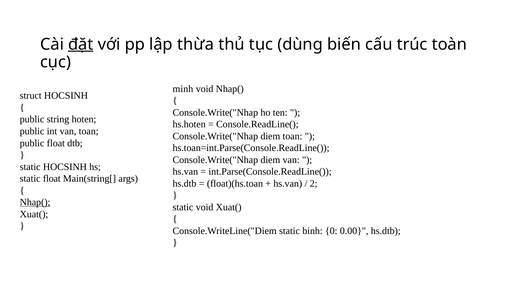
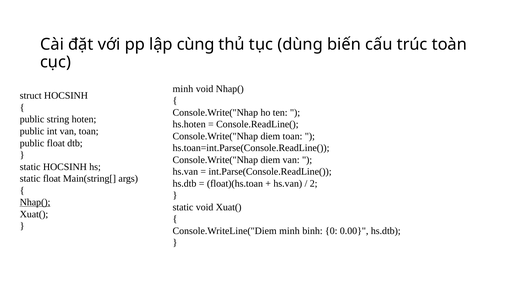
đặt underline: present -> none
thừa: thừa -> cùng
Console.WriteLine("Diem static: static -> minh
